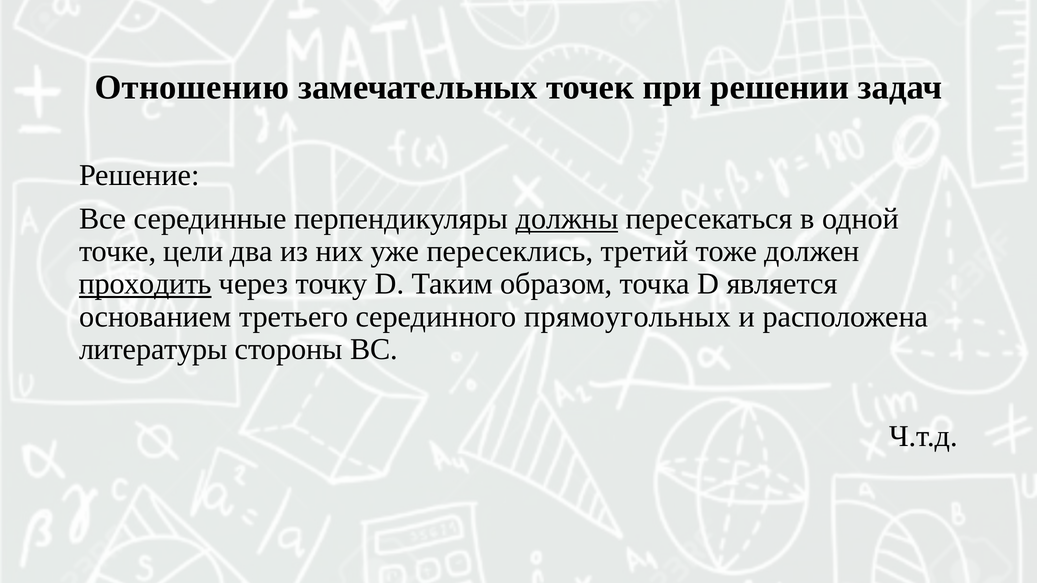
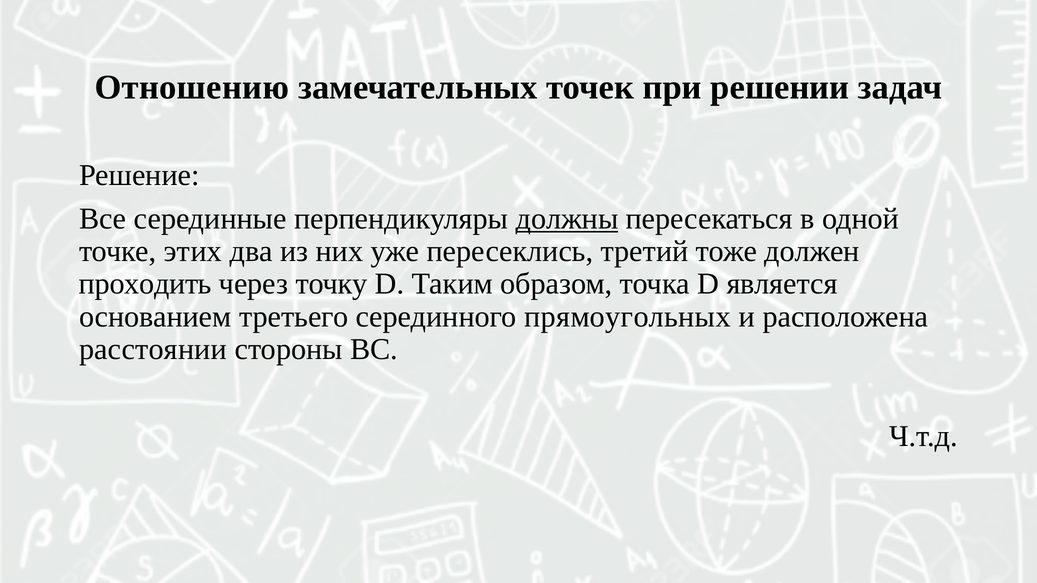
цели: цели -> этих
проходить underline: present -> none
литературы: литературы -> расстоянии
